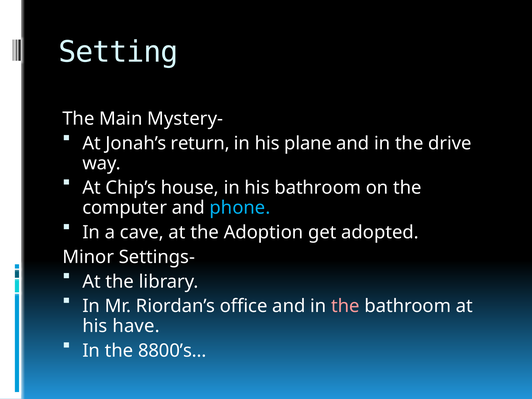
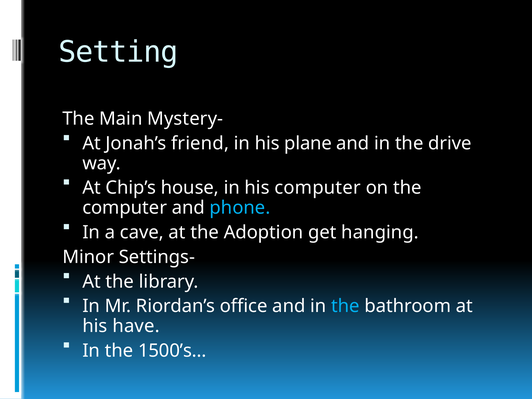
return: return -> friend
his bathroom: bathroom -> computer
adopted: adopted -> hanging
the at (345, 306) colour: pink -> light blue
8800’s…: 8800’s… -> 1500’s…
